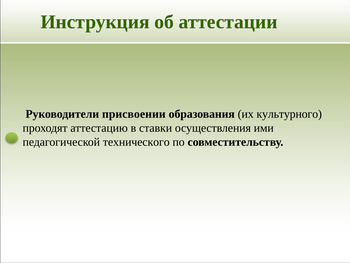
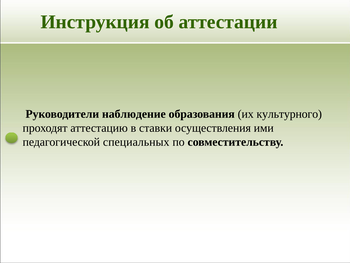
присвоении: присвоении -> наблюдение
технического: технического -> специальных
